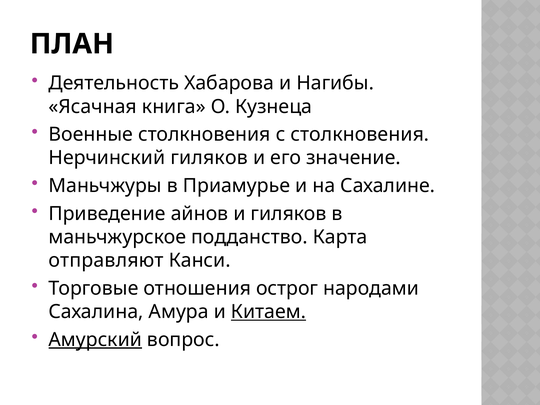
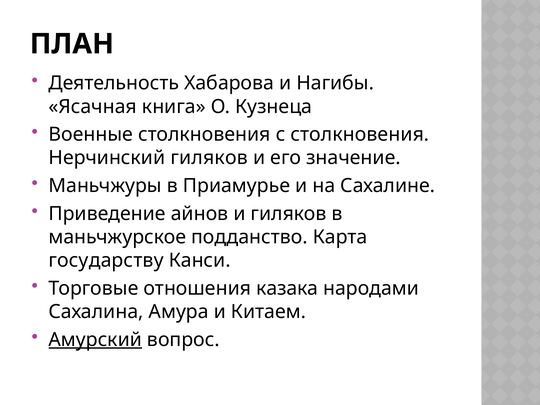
отправляют: отправляют -> государству
острог: острог -> казака
Китаем underline: present -> none
